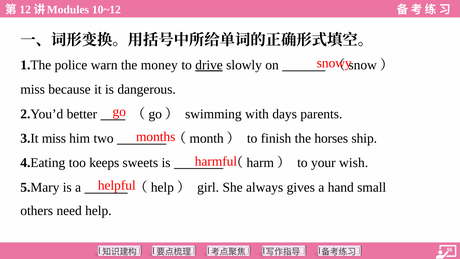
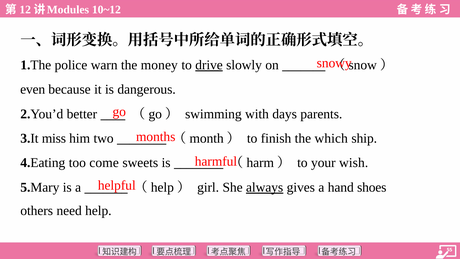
miss at (33, 89): miss -> even
horses: horses -> which
keeps: keeps -> come
always underline: none -> present
small: small -> shoes
